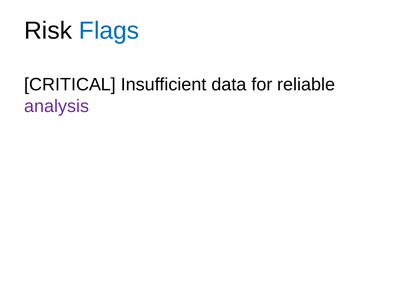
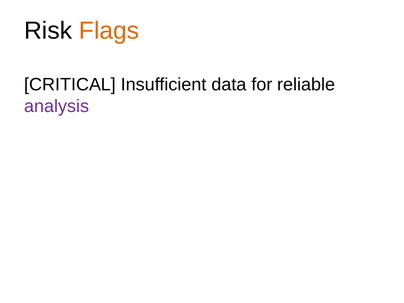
Flags colour: blue -> orange
